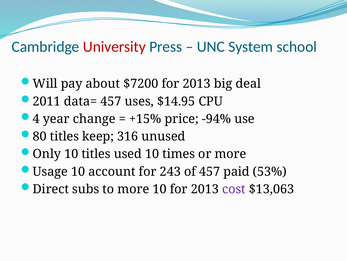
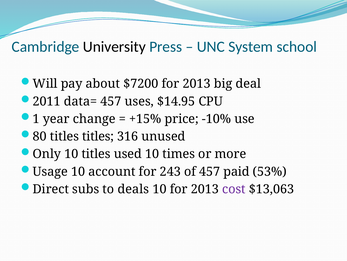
University colour: red -> black
4: 4 -> 1
-94%: -94% -> -10%
titles keep: keep -> titles
to more: more -> deals
